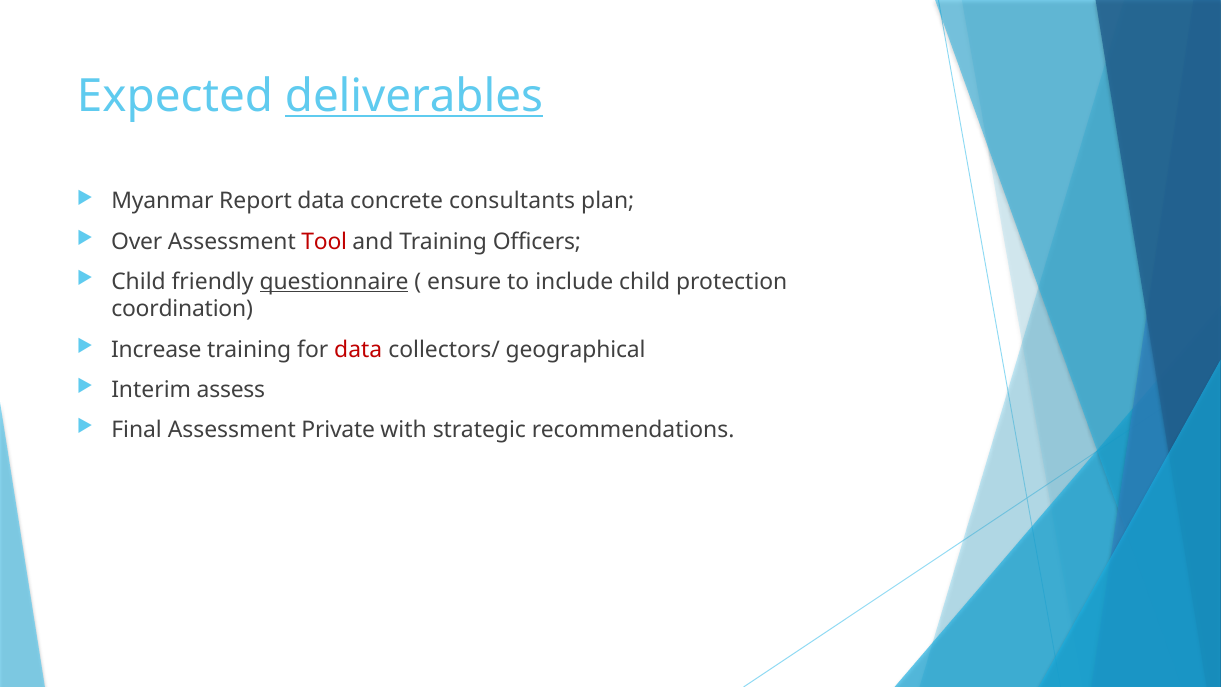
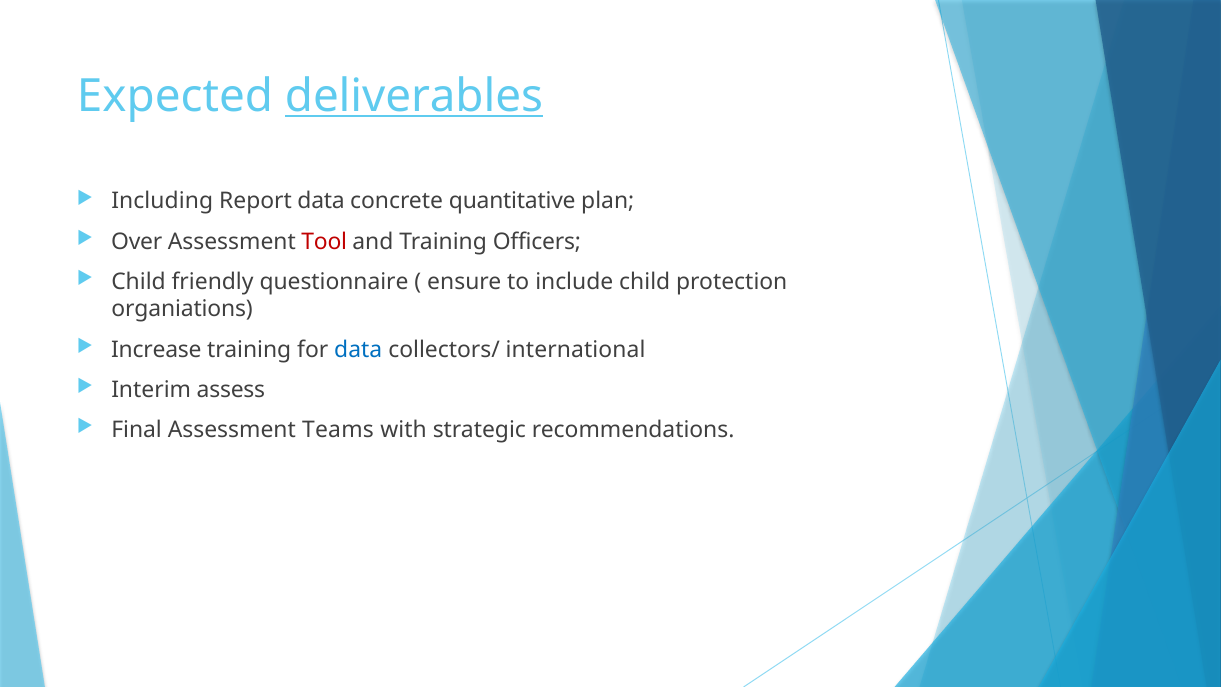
Myanmar: Myanmar -> Including
consultants: consultants -> quantitative
questionnaire underline: present -> none
coordination: coordination -> organiations
data at (358, 349) colour: red -> blue
geographical: geographical -> international
Private: Private -> Teams
